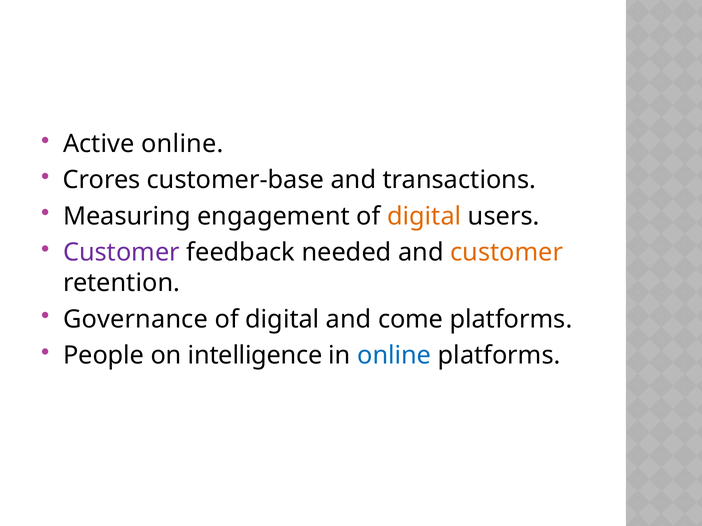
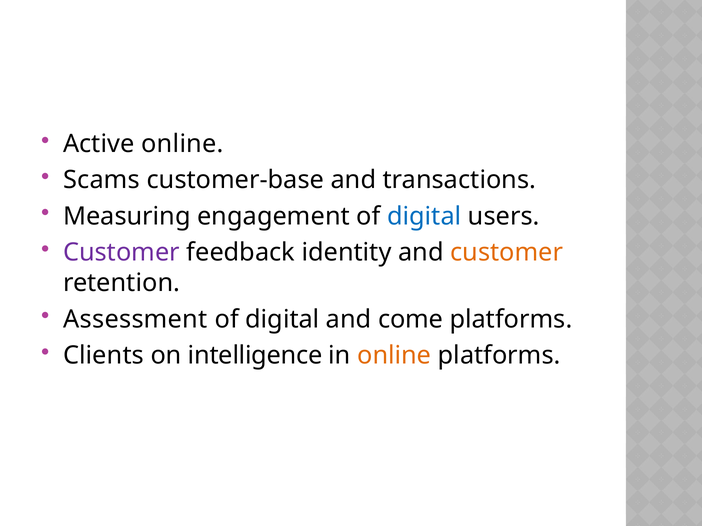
Crores: Crores -> Scams
digital at (424, 217) colour: orange -> blue
needed: needed -> identity
Governance: Governance -> Assessment
People: People -> Clients
online at (394, 356) colour: blue -> orange
